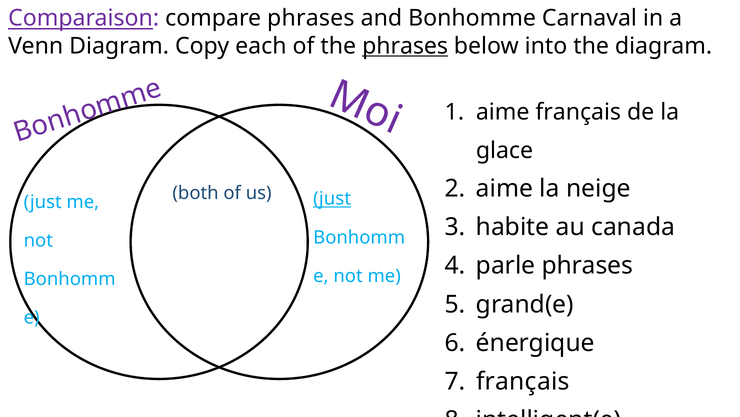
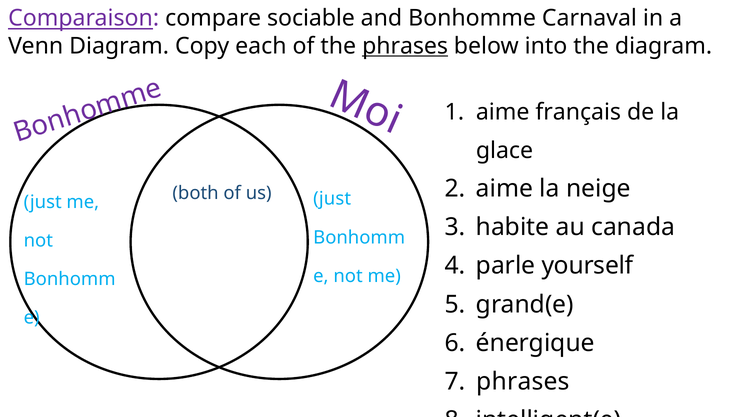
compare phrases: phrases -> sociable
just at (332, 198) underline: present -> none
parle phrases: phrases -> yourself
français at (523, 381): français -> phrases
